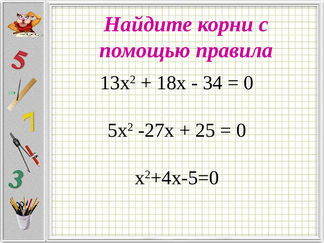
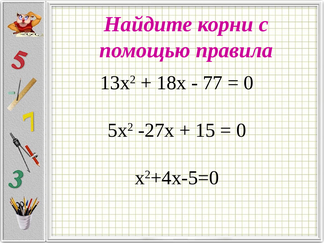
34: 34 -> 77
25: 25 -> 15
